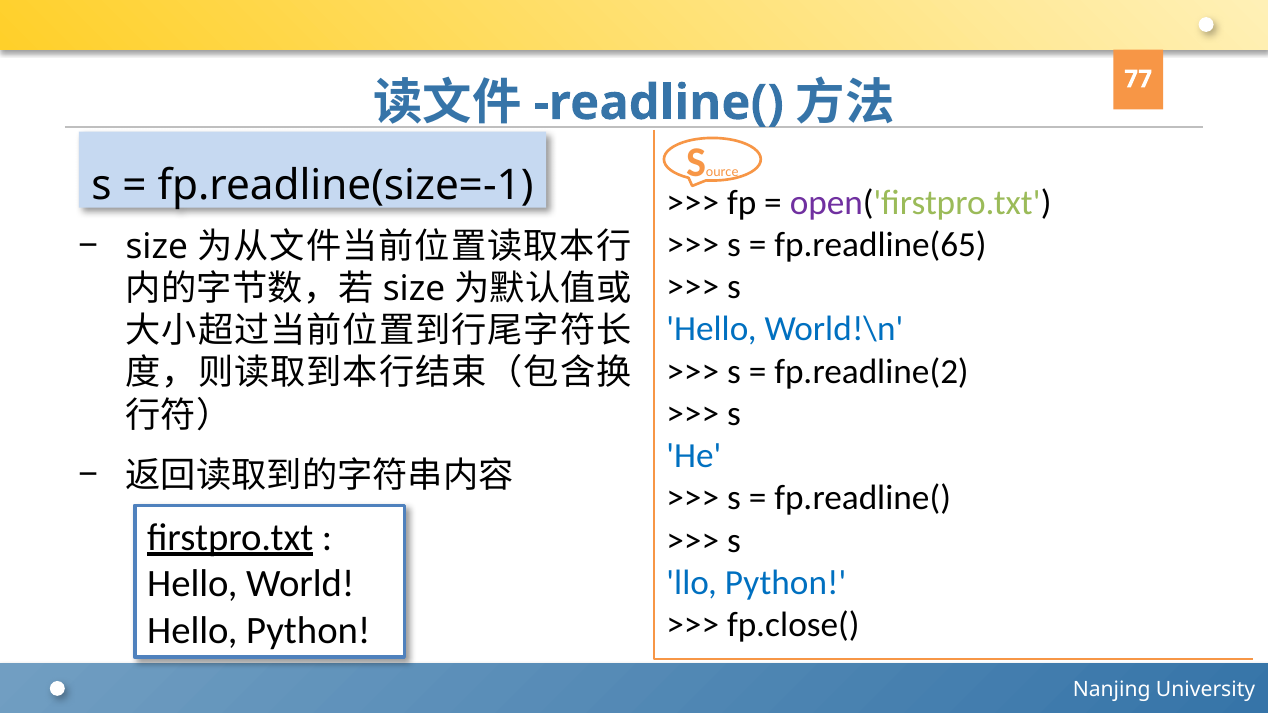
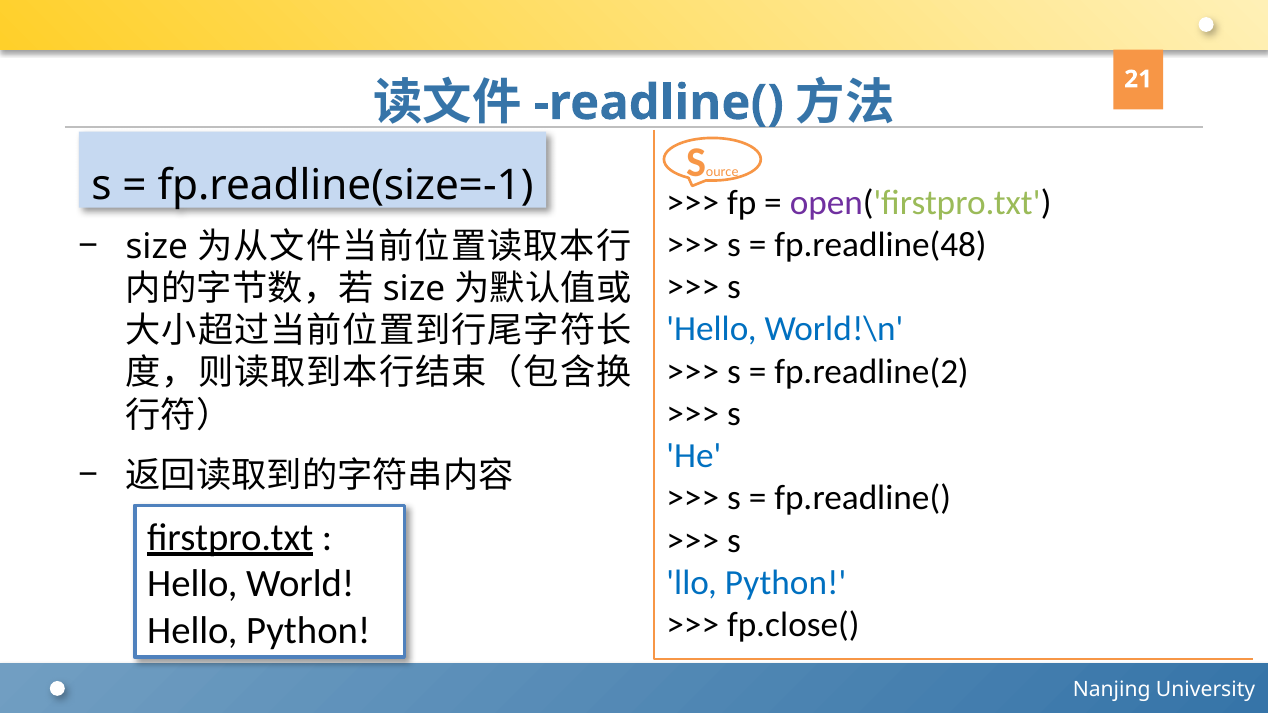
77: 77 -> 21
fp.readline(65: fp.readline(65 -> fp.readline(48
